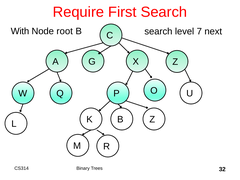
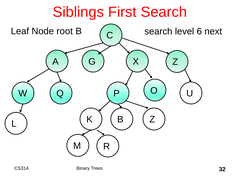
Require: Require -> Siblings
With: With -> Leaf
7: 7 -> 6
